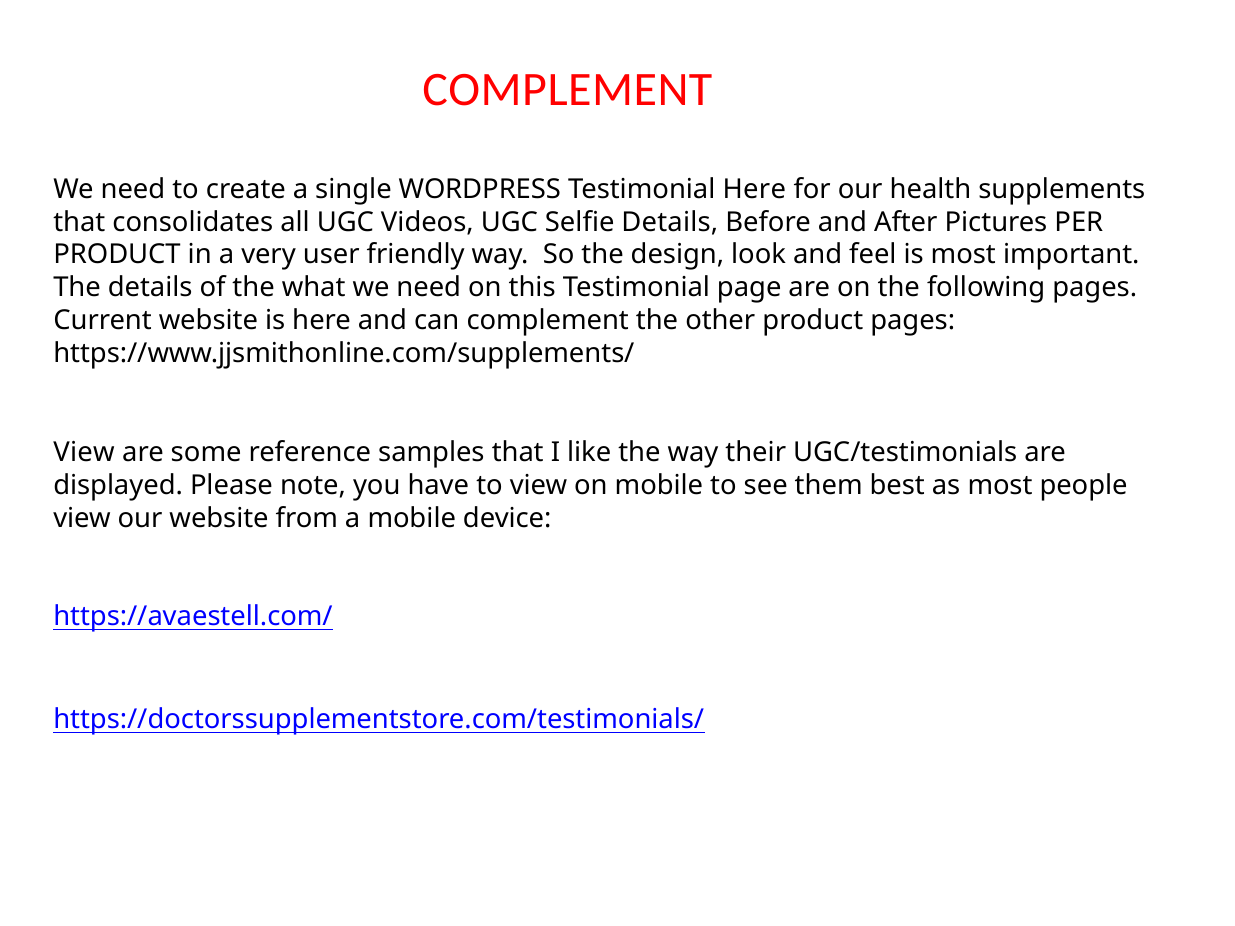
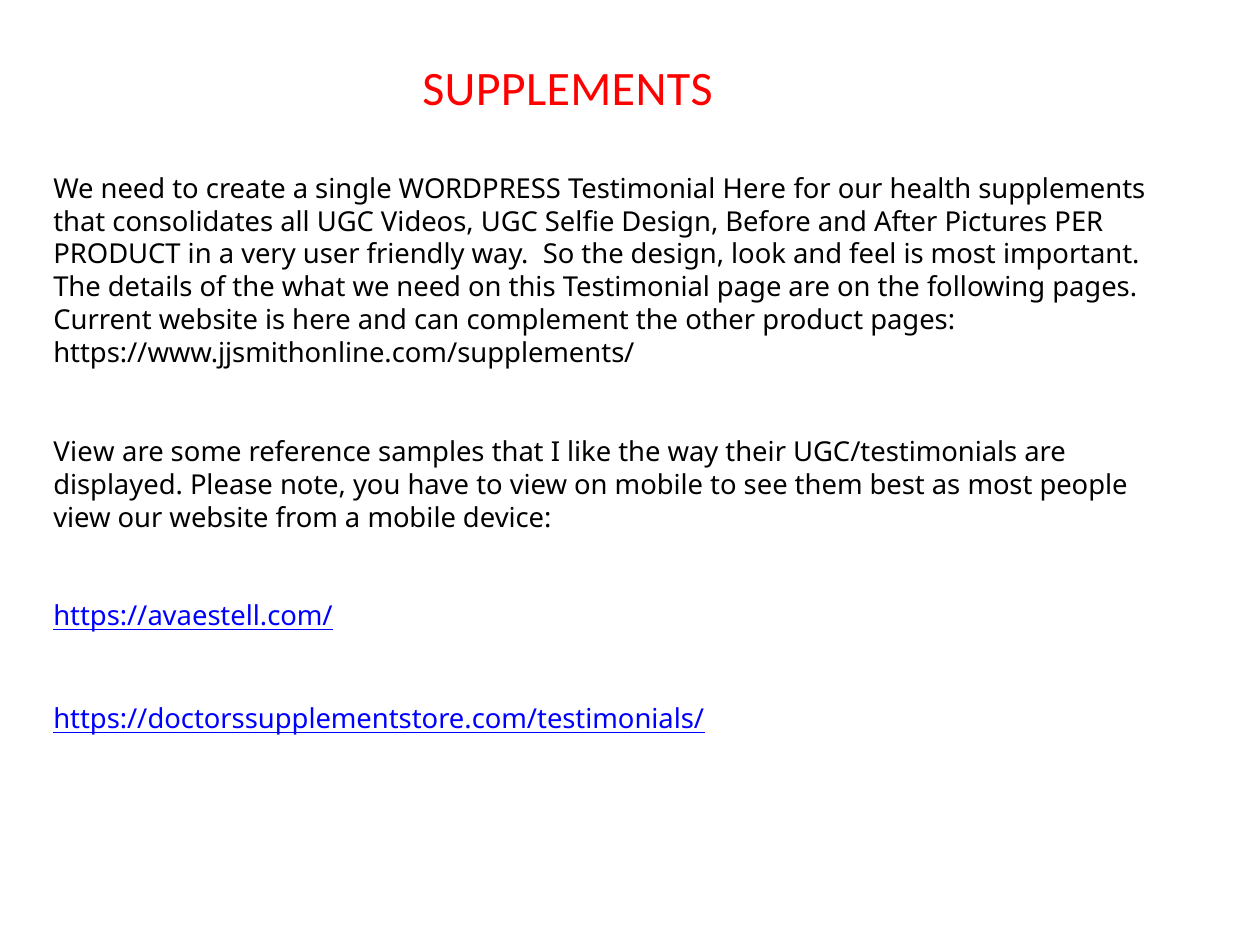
COMPLEMENT at (567, 90): COMPLEMENT -> SUPPLEMENTS
Selfie Details: Details -> Design
